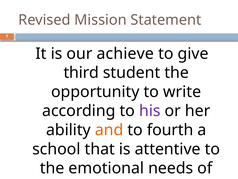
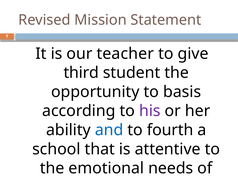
achieve: achieve -> teacher
write: write -> basis
and colour: orange -> blue
